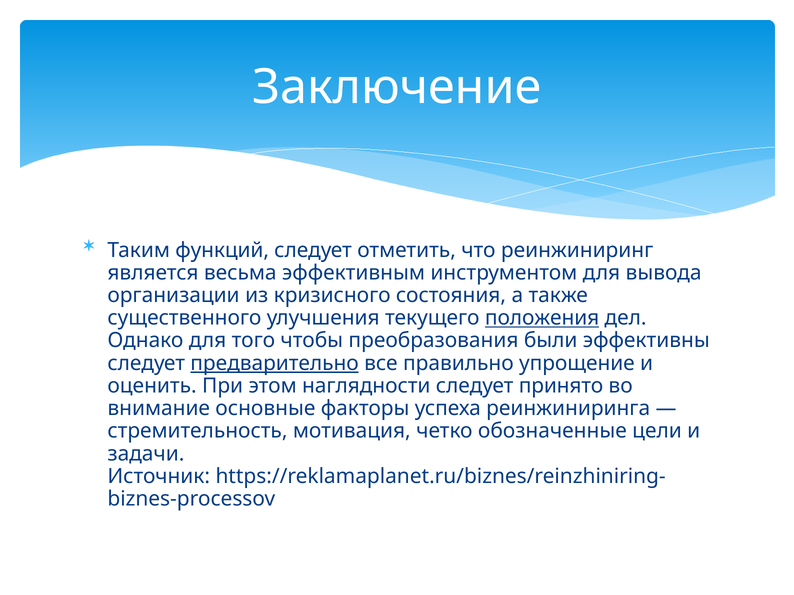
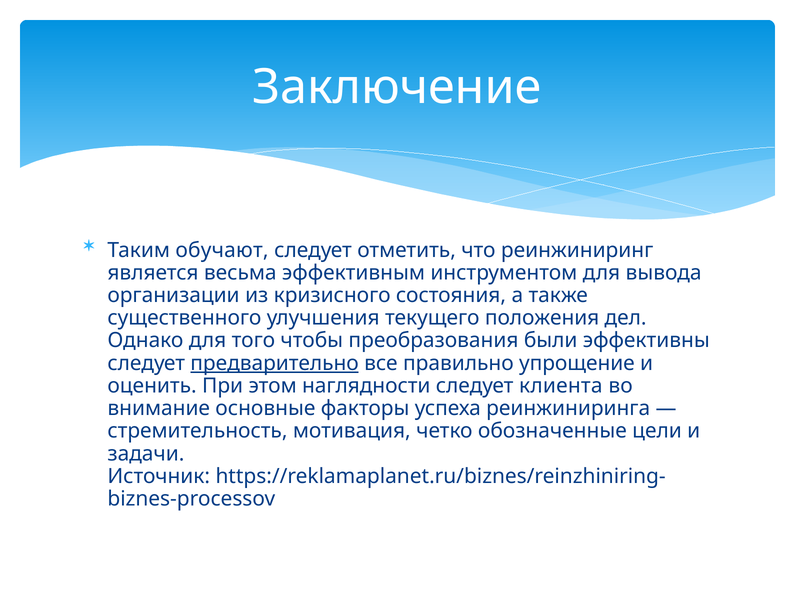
функций: функций -> обучают
положения underline: present -> none
принято: принято -> клиента
